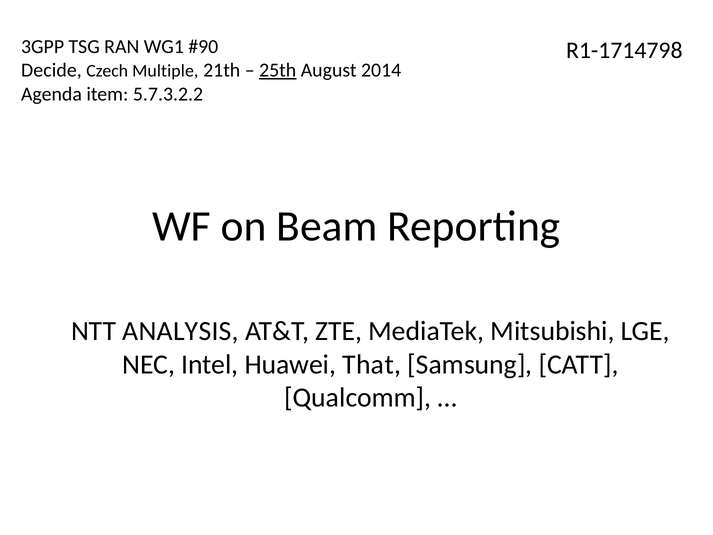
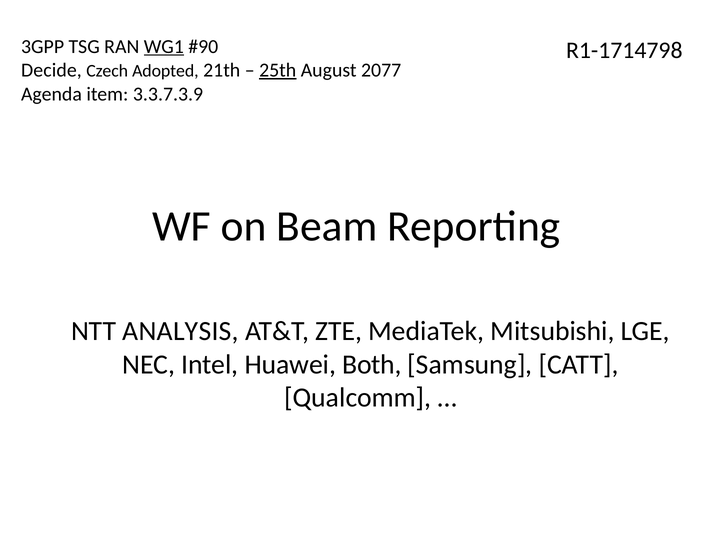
WG1 underline: none -> present
Multiple: Multiple -> Adopted
2014: 2014 -> 2077
5.7.3.2.2: 5.7.3.2.2 -> 3.3.7.3.9
That: That -> Both
